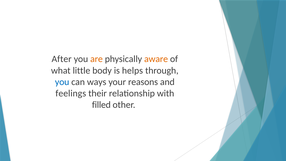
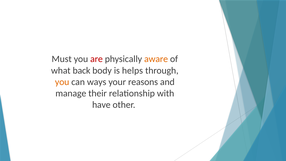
After: After -> Must
are colour: orange -> red
little: little -> back
you at (62, 82) colour: blue -> orange
feelings: feelings -> manage
filled: filled -> have
